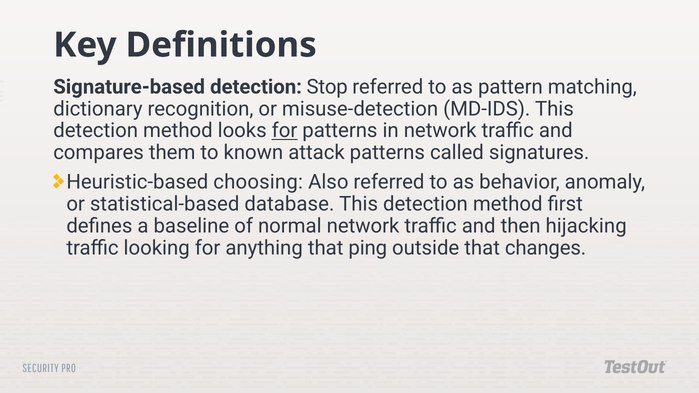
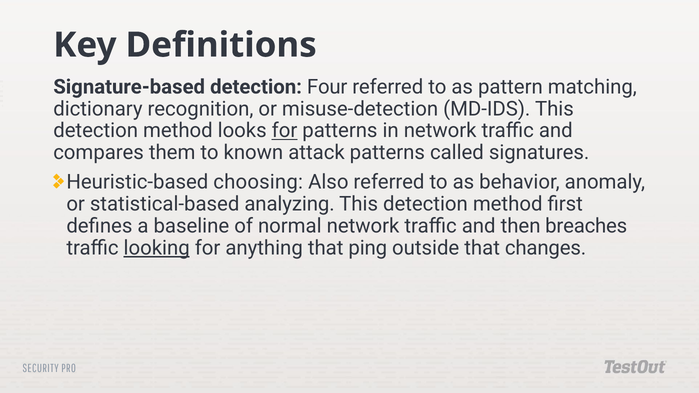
Stop: Stop -> Four
database: database -> analyzing
hijacking: hijacking -> breaches
looking underline: none -> present
